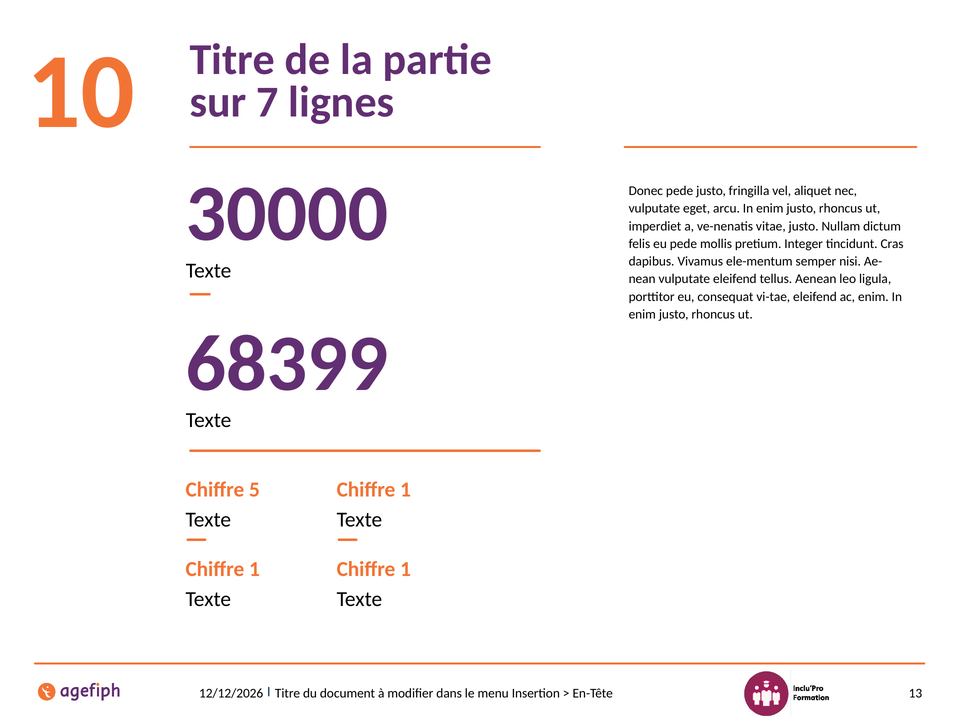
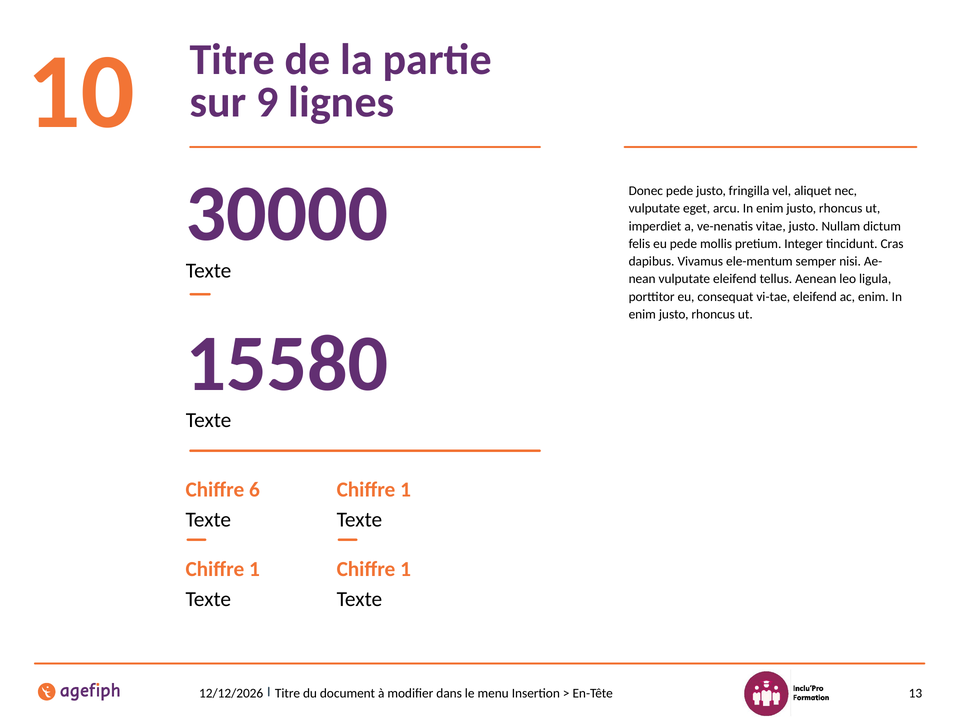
7: 7 -> 9
68399: 68399 -> 15580
5: 5 -> 6
